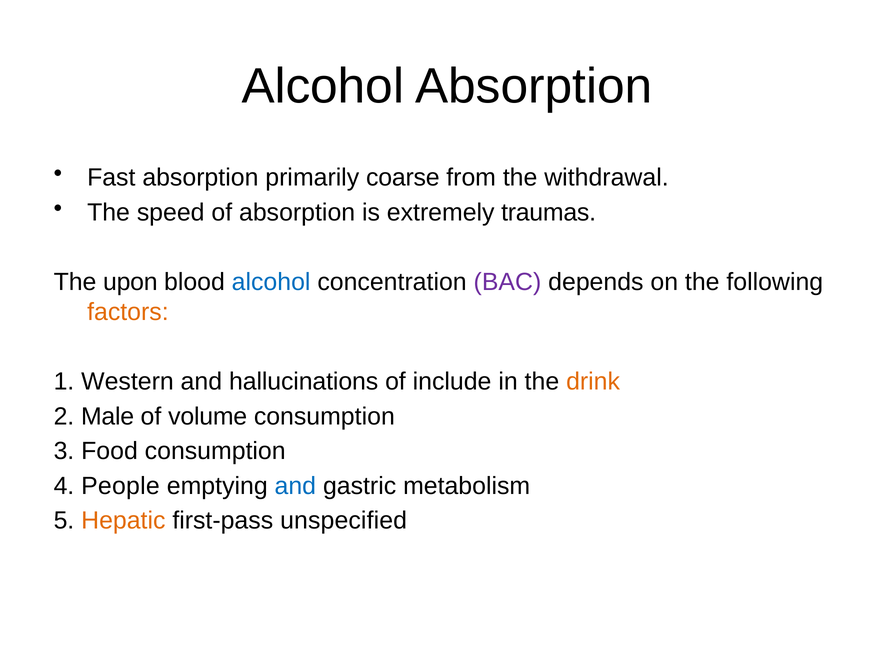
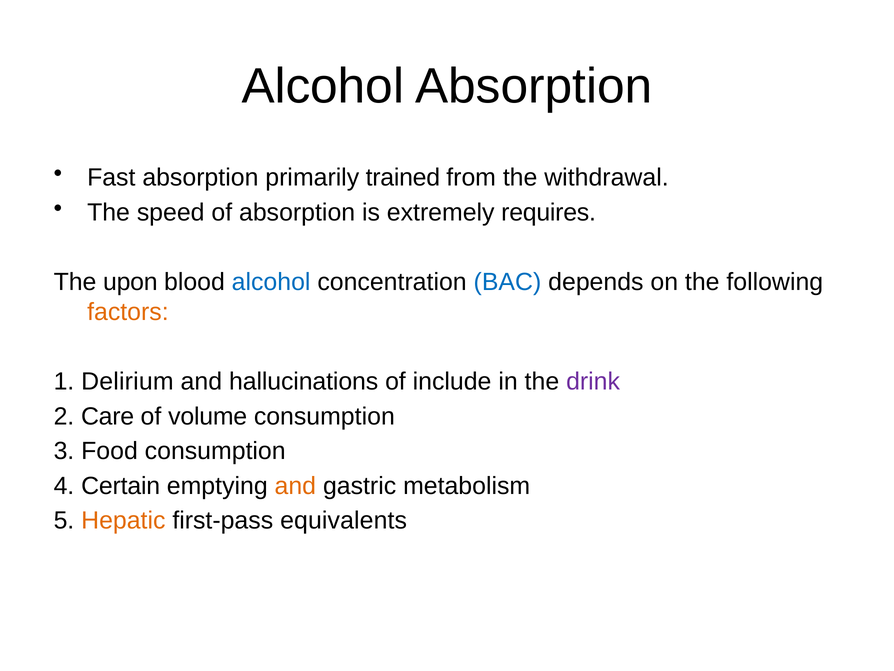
coarse: coarse -> trained
traumas: traumas -> requires
BAC colour: purple -> blue
Western: Western -> Delirium
drink colour: orange -> purple
Male: Male -> Care
People: People -> Certain
and at (295, 486) colour: blue -> orange
unspecified: unspecified -> equivalents
